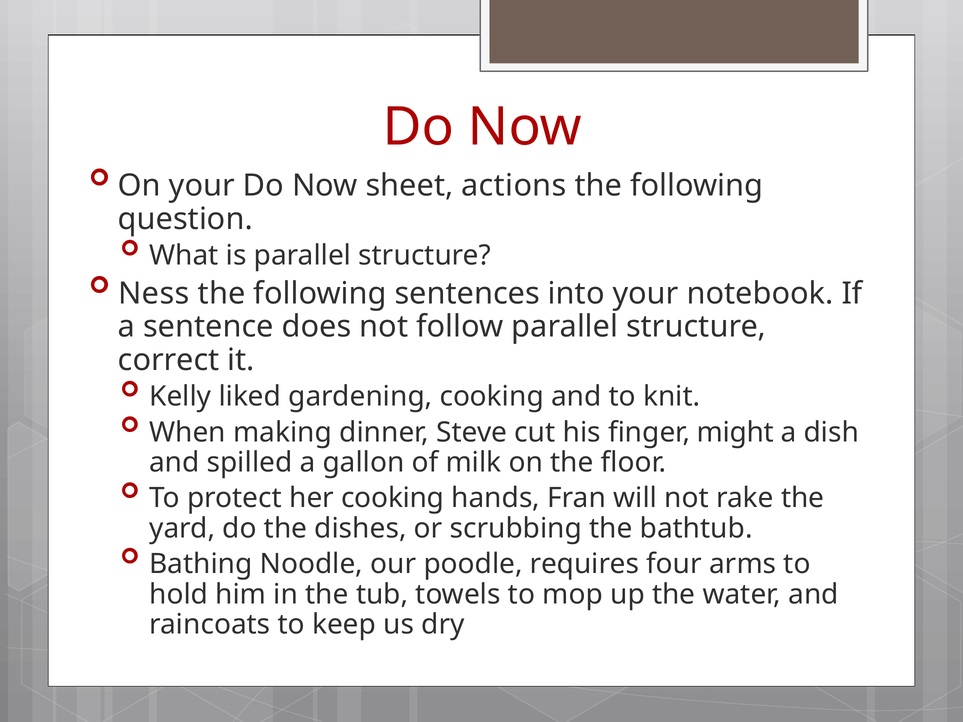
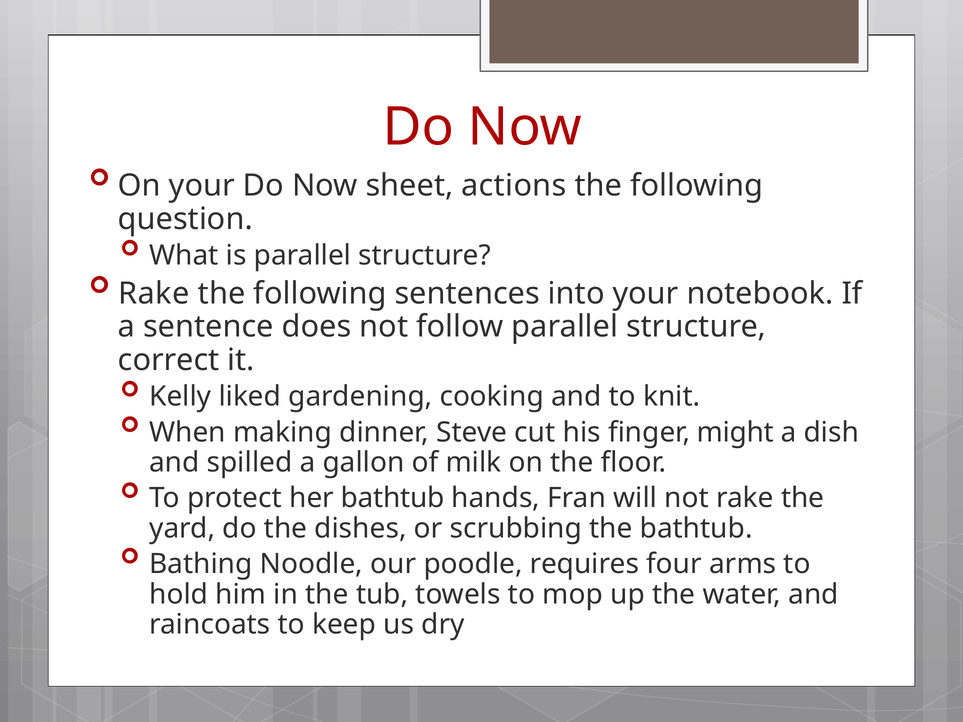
Ness at (154, 294): Ness -> Rake
her cooking: cooking -> bathtub
